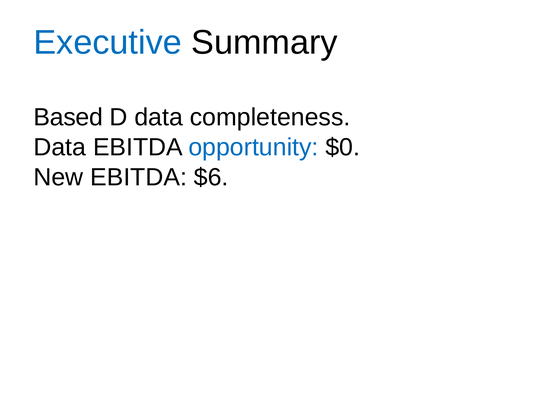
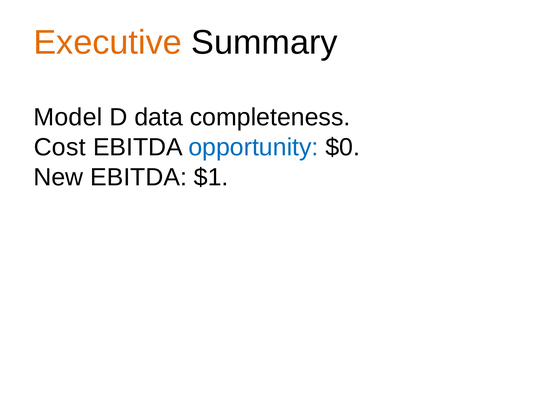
Executive colour: blue -> orange
Based: Based -> Model
Data at (60, 147): Data -> Cost
$6: $6 -> $1
